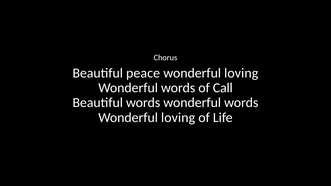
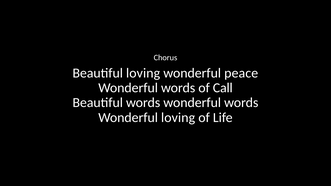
Beautiful peace: peace -> loving
loving at (241, 73): loving -> peace
